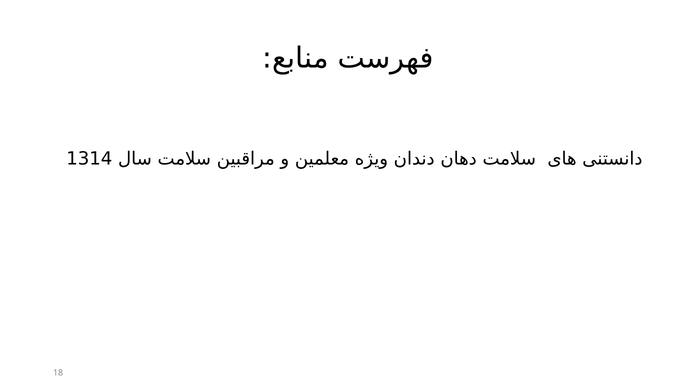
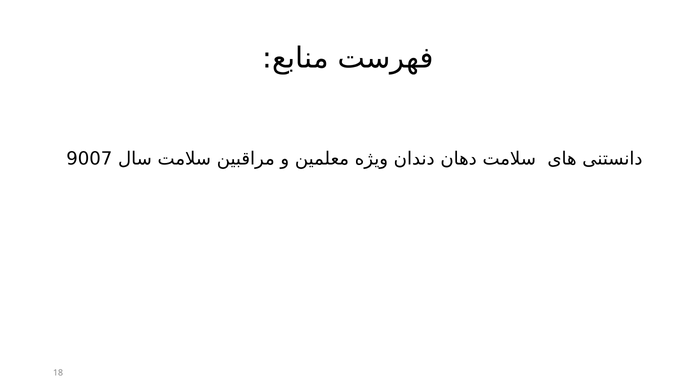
1314: 1314 -> 9007
